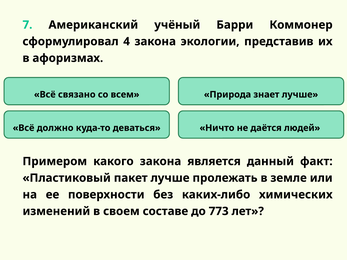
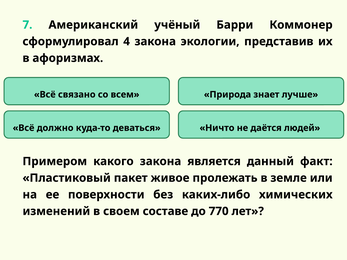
пакет лучше: лучше -> живое
773: 773 -> 770
